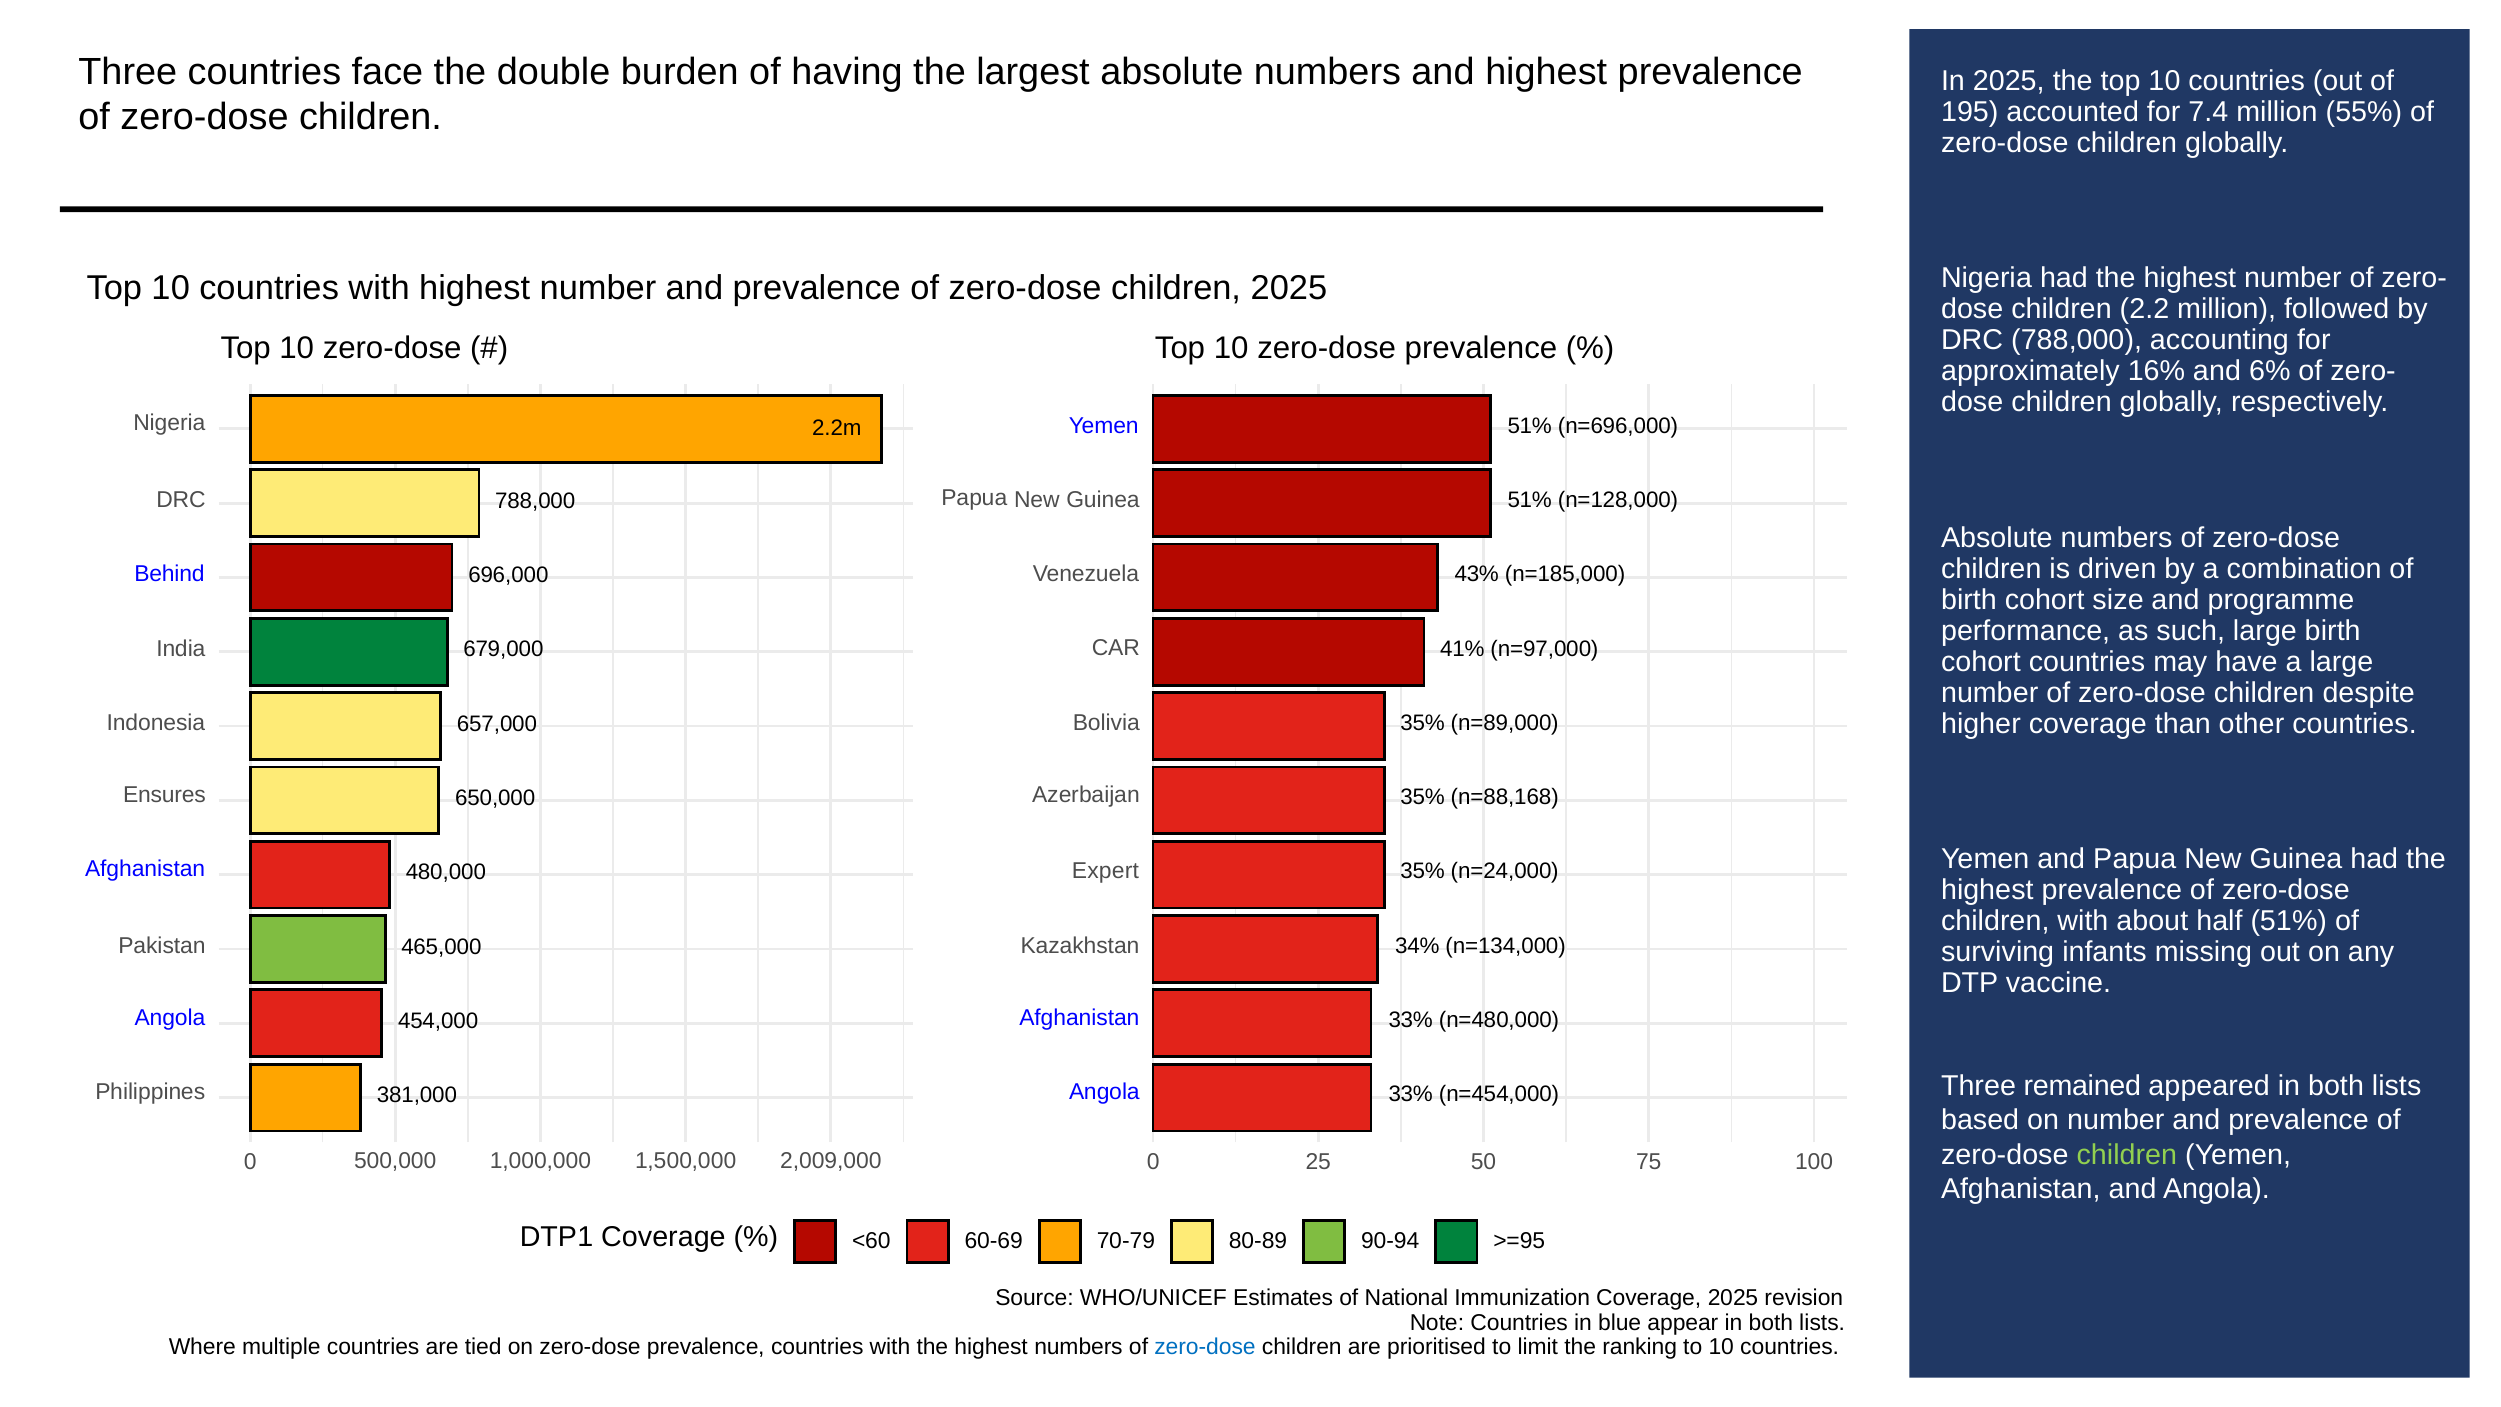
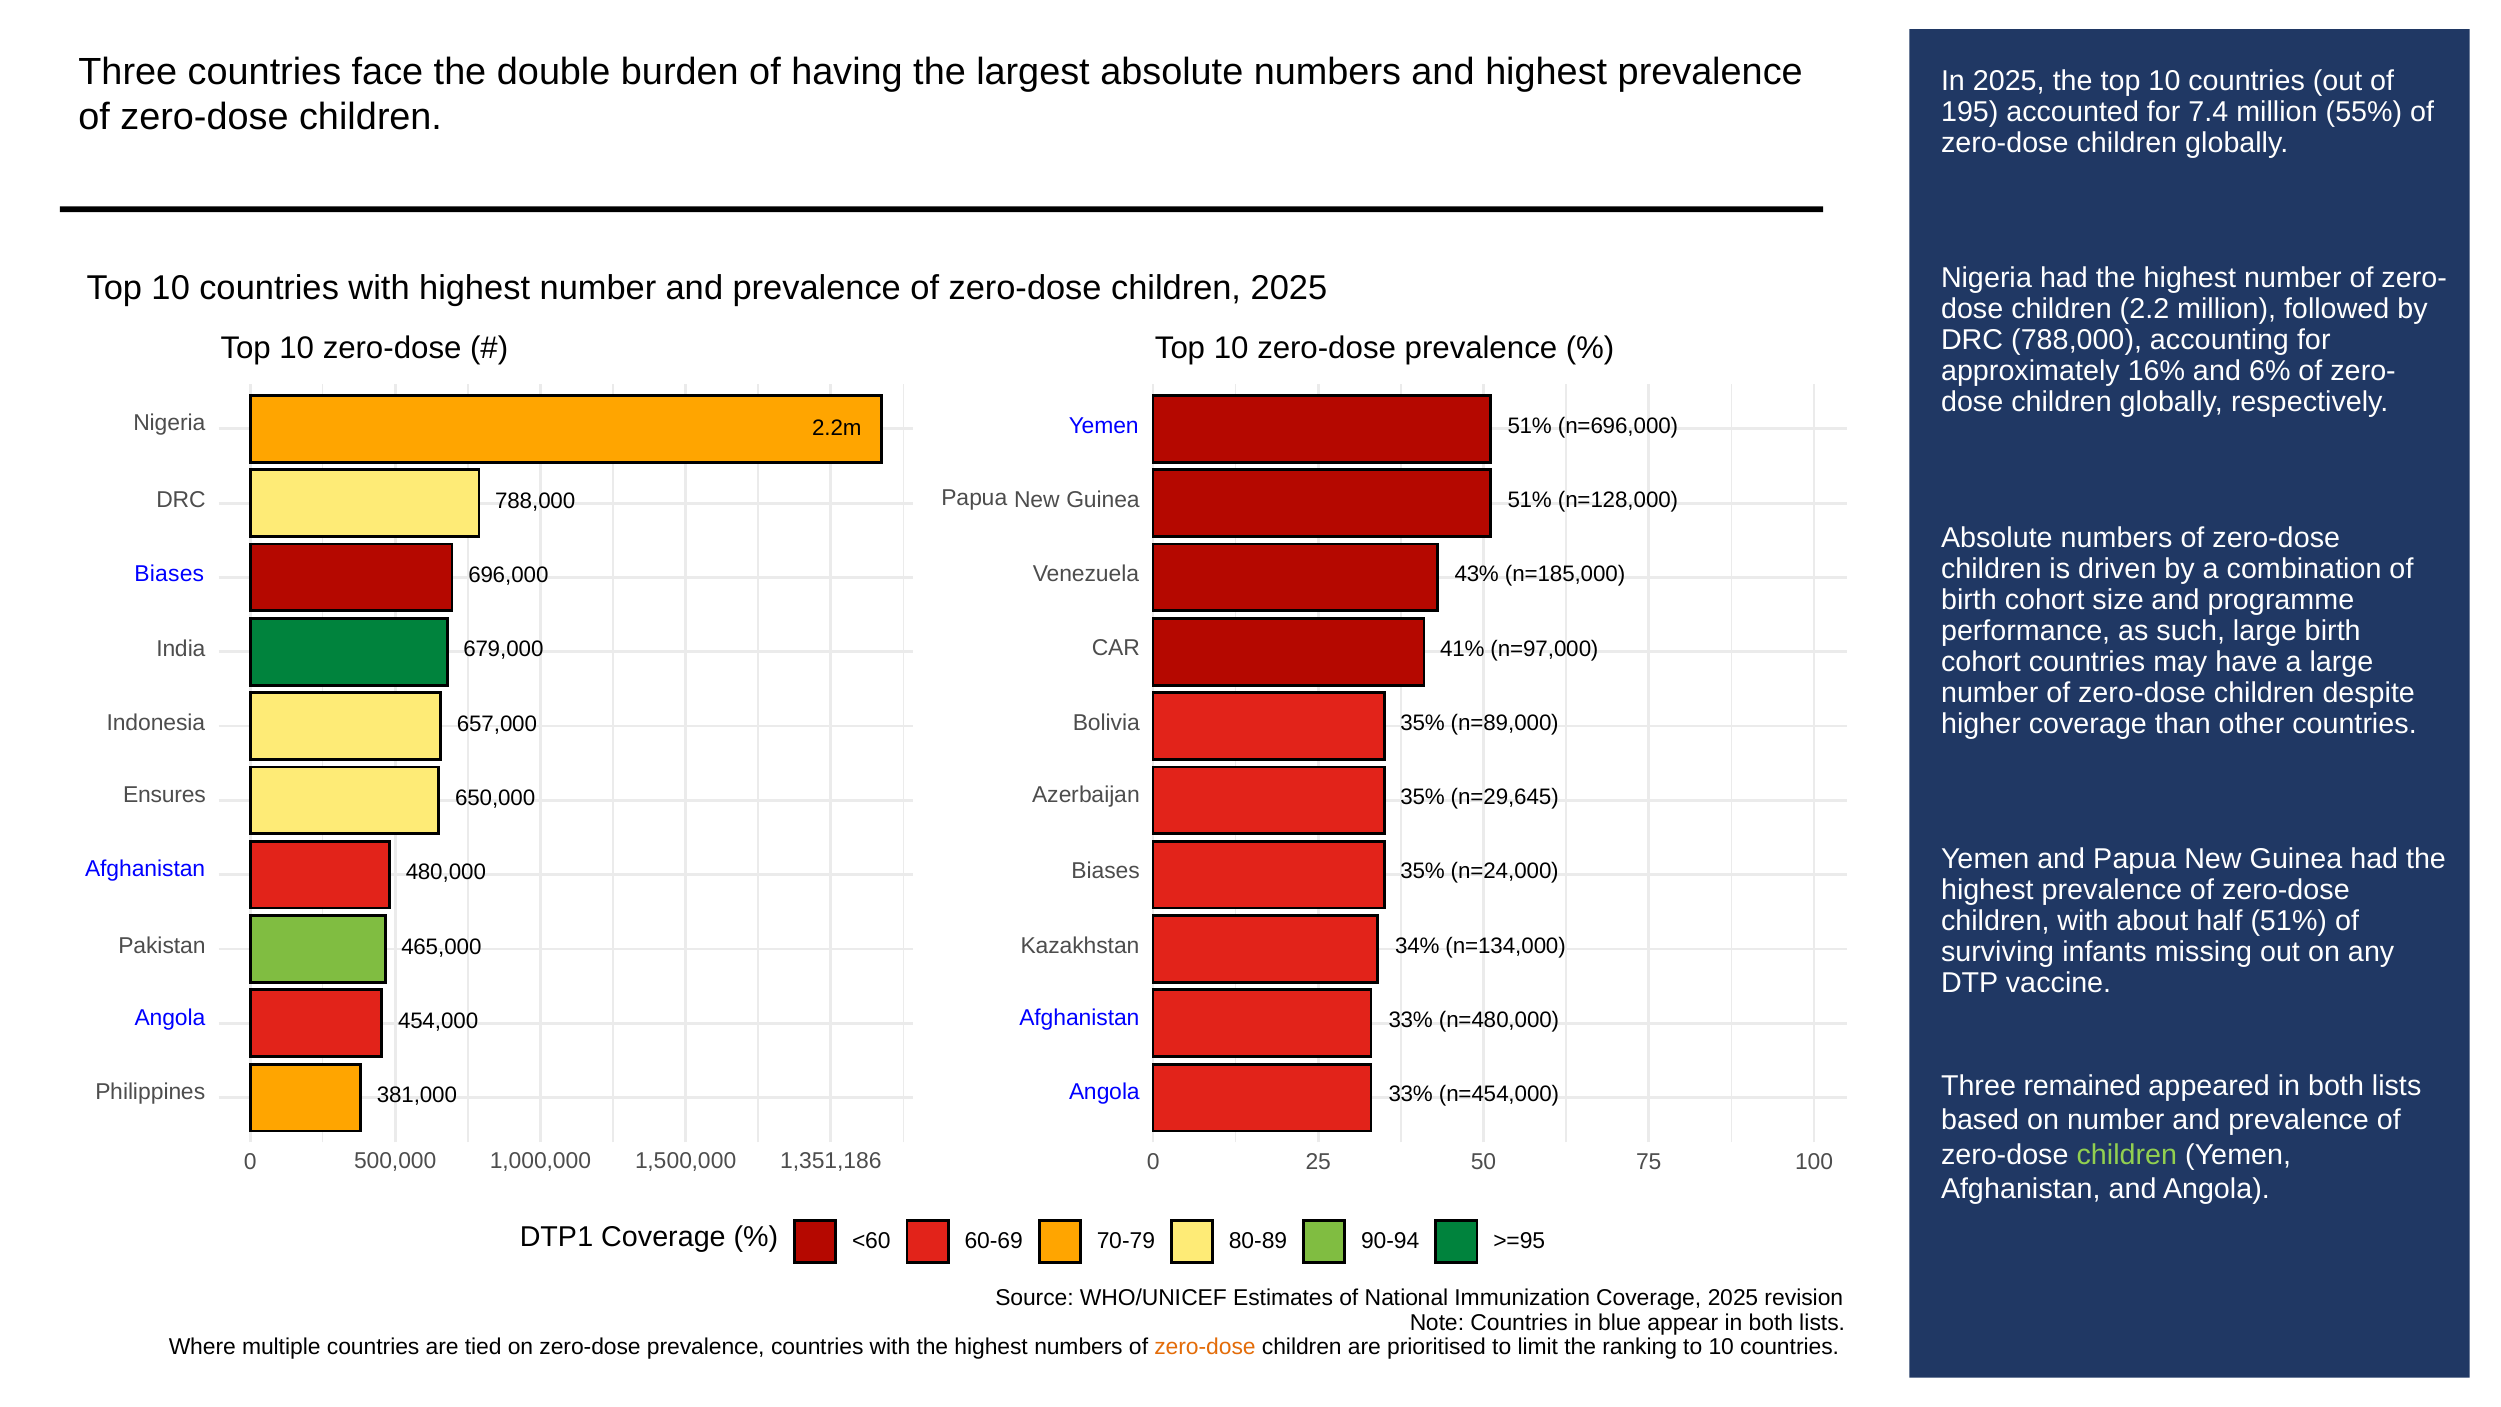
Behind at (170, 574): Behind -> Biases
n=88,168: n=88,168 -> n=29,645
Expert at (1105, 871): Expert -> Biases
2,009,000: 2,009,000 -> 1,351,186
zero-dose at (1205, 1347) colour: blue -> orange
